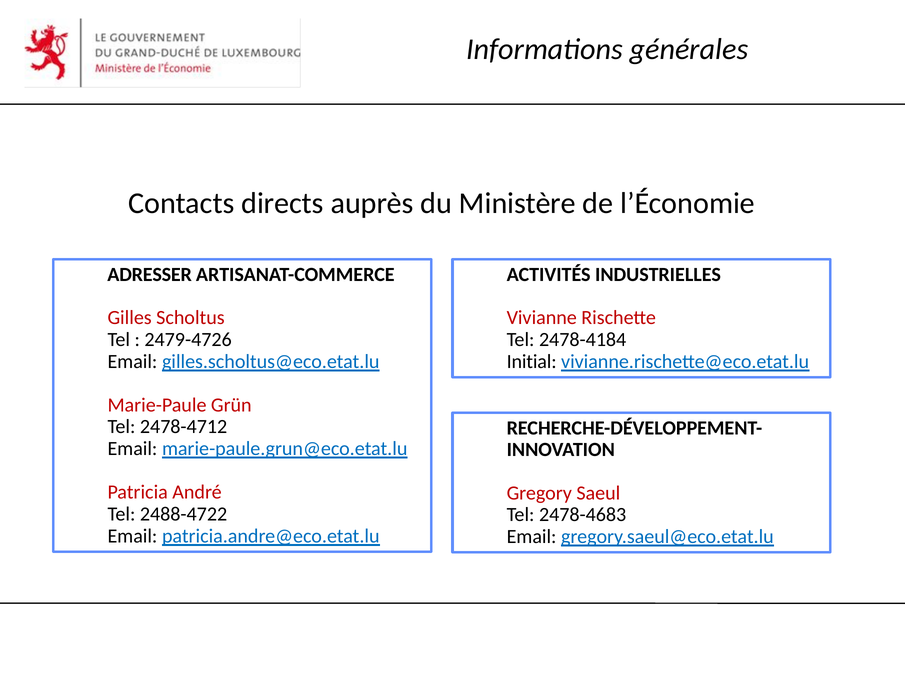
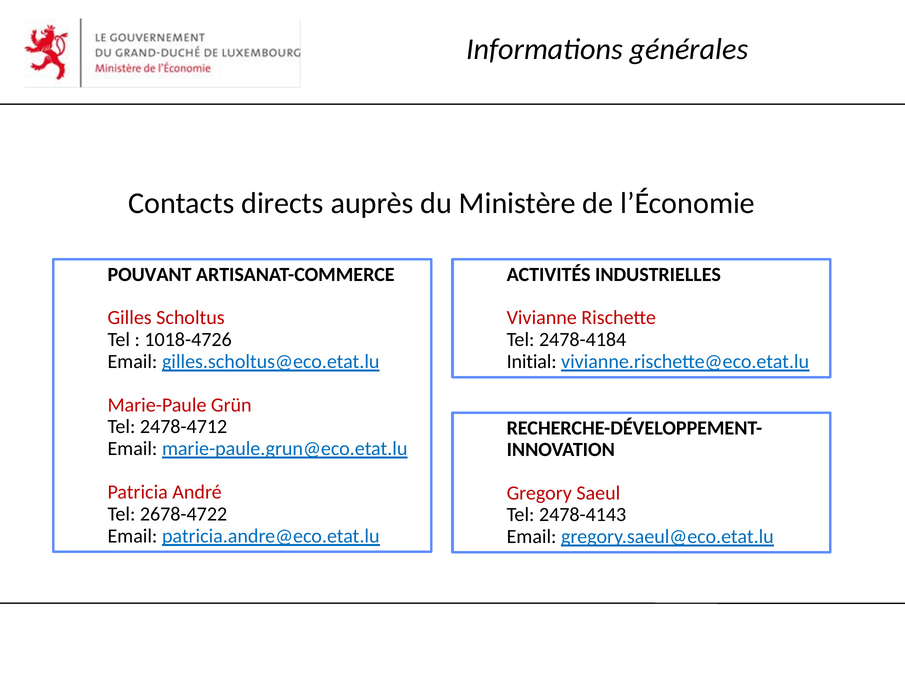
ADRESSER: ADRESSER -> POUVANT
2479-4726: 2479-4726 -> 1018-4726
2488-4722: 2488-4722 -> 2678-4722
2478-4683: 2478-4683 -> 2478-4143
